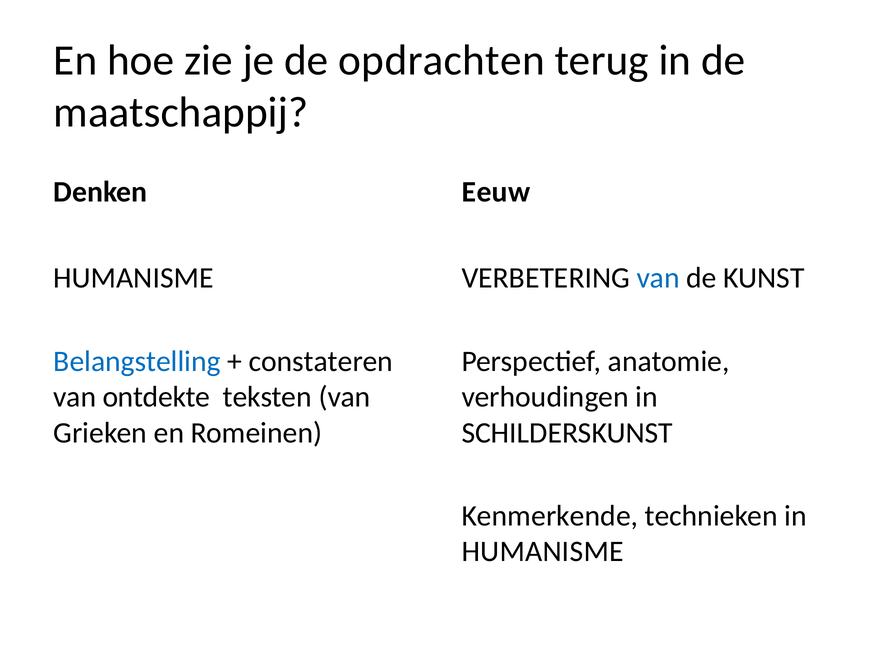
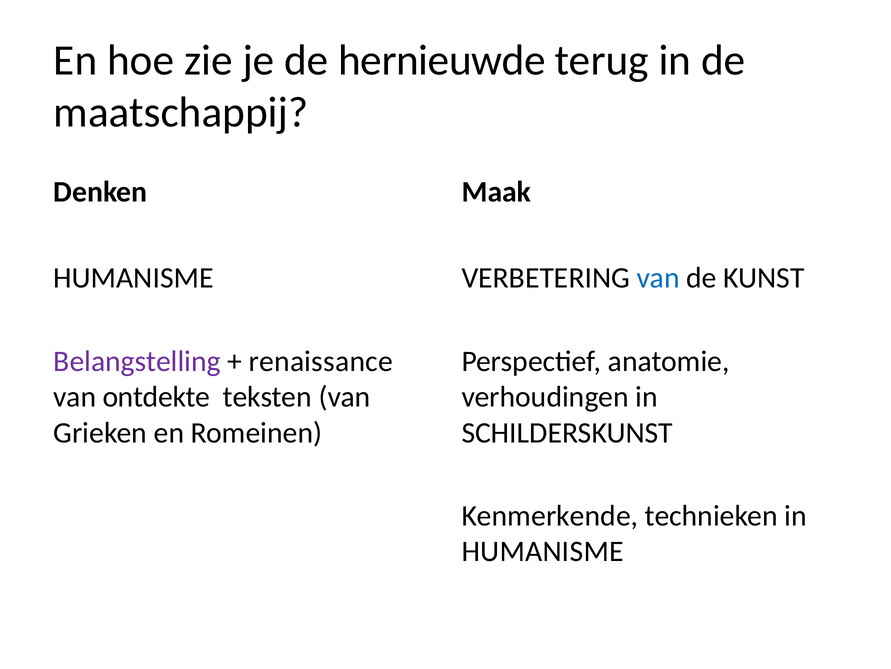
opdrachten: opdrachten -> hernieuwde
Eeuw: Eeuw -> Maak
Belangstelling colour: blue -> purple
constateren: constateren -> renaissance
